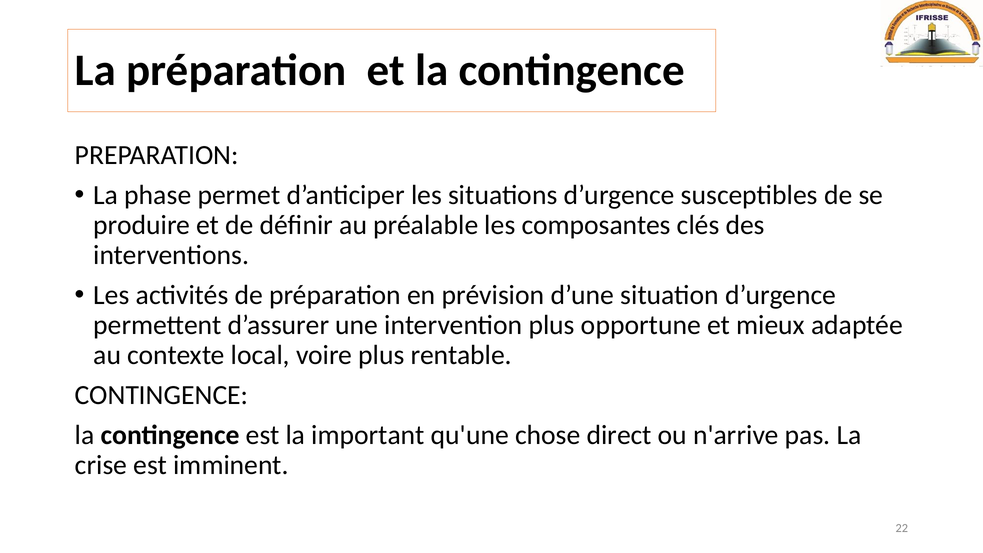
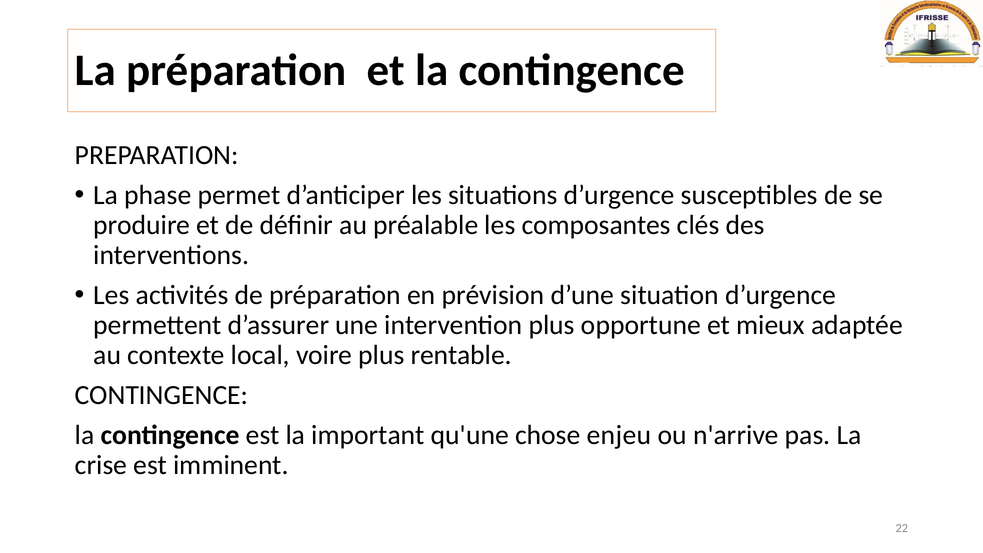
direct: direct -> enjeu
